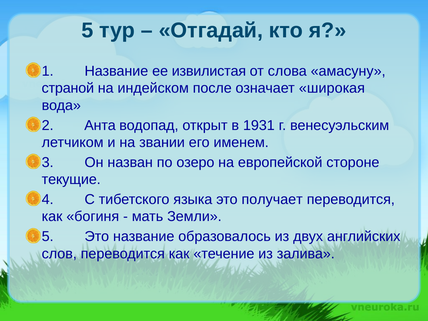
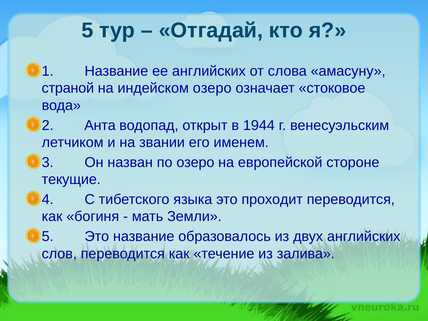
ее извилистая: извилистая -> английских
индейском после: после -> озеро
широкая: широкая -> стоковое
1931: 1931 -> 1944
получает: получает -> проходит
